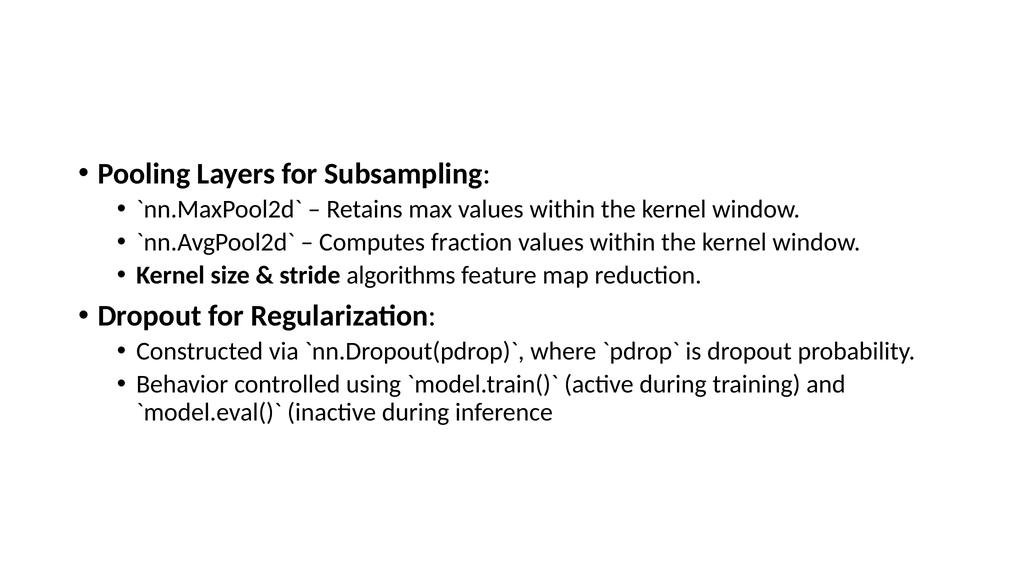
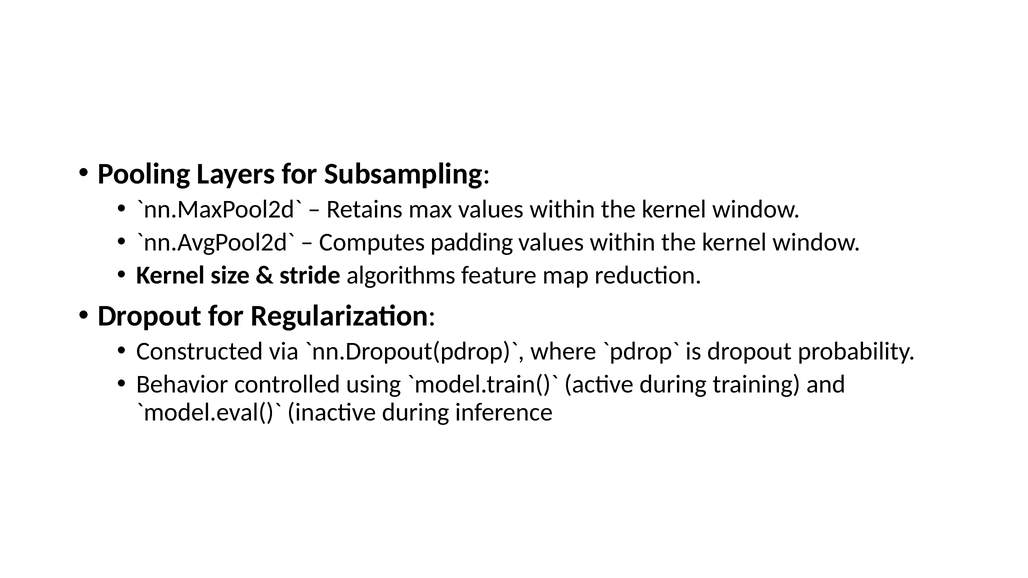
fraction: fraction -> padding
